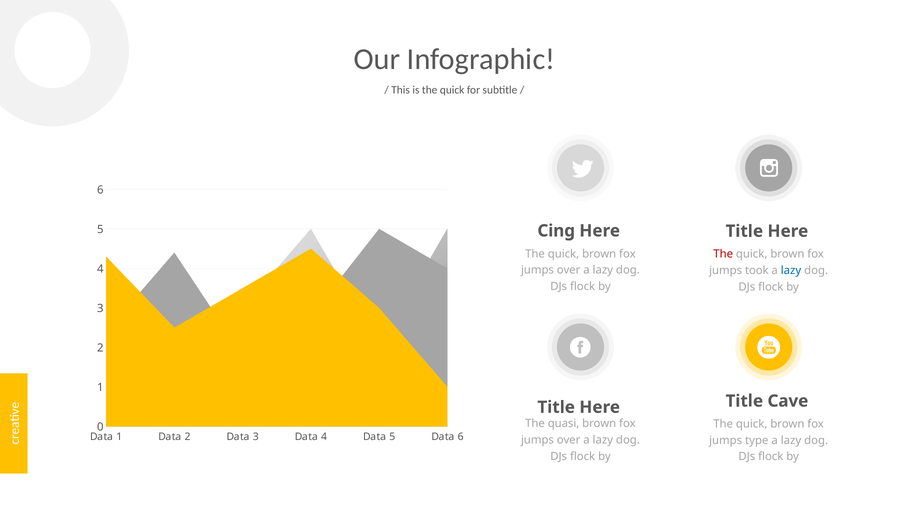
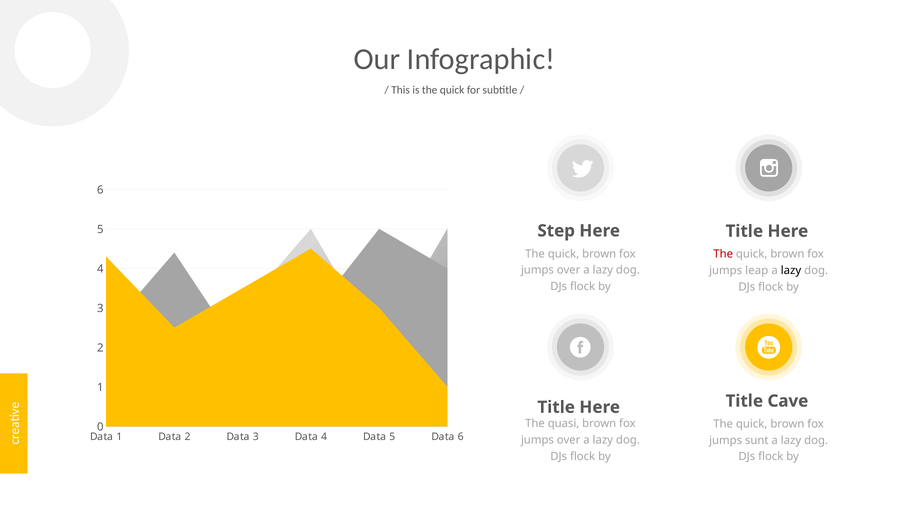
Cing: Cing -> Step
took: took -> leap
lazy at (791, 271) colour: blue -> black
type: type -> sunt
